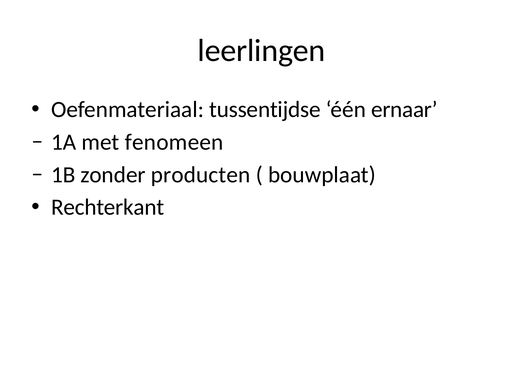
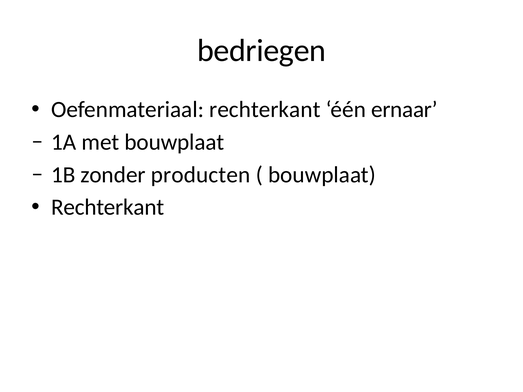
leerlingen: leerlingen -> bedriegen
Oefenmateriaal tussentijdse: tussentijdse -> rechterkant
met fenomeen: fenomeen -> bouwplaat
